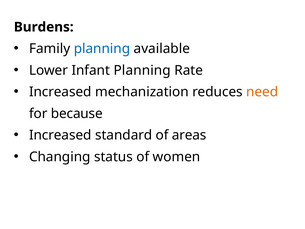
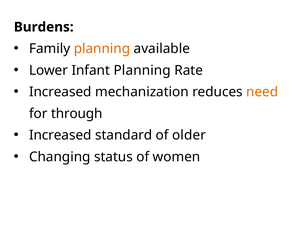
planning at (102, 49) colour: blue -> orange
because: because -> through
areas: areas -> older
